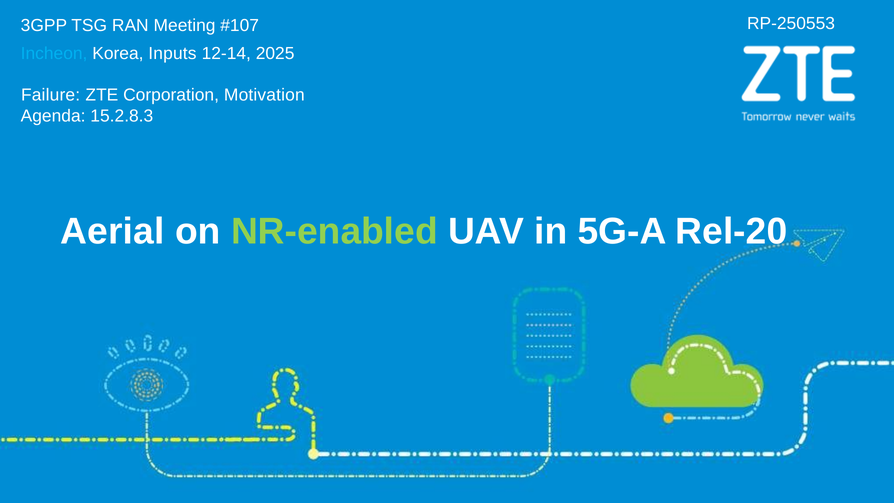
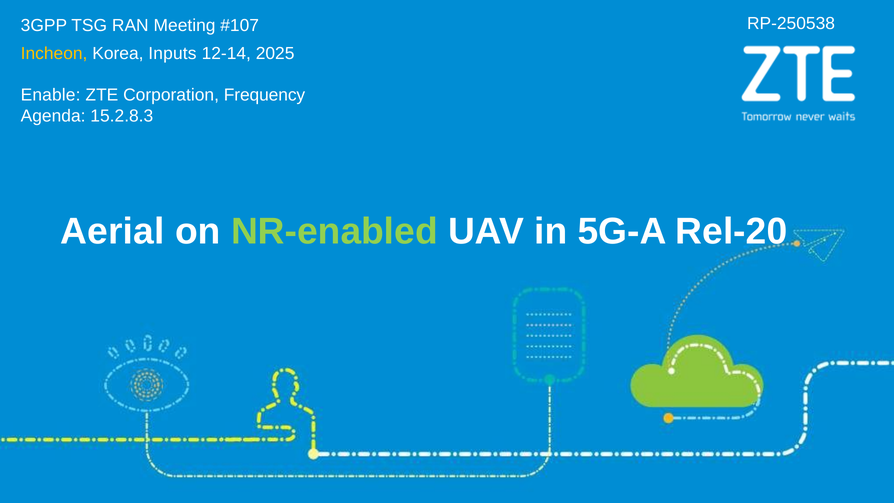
RP-250553: RP-250553 -> RP-250538
Incheon colour: light blue -> yellow
Failure: Failure -> Enable
Motivation: Motivation -> Frequency
